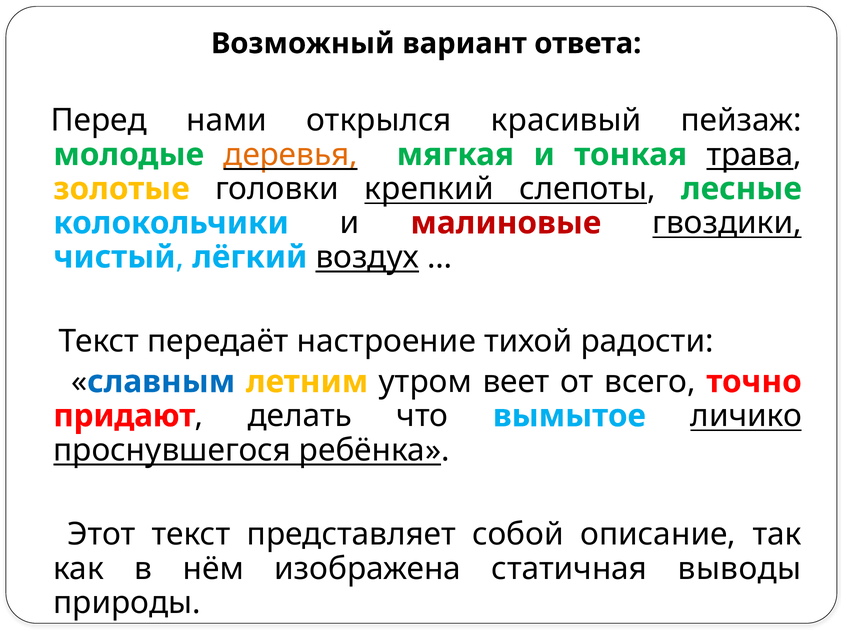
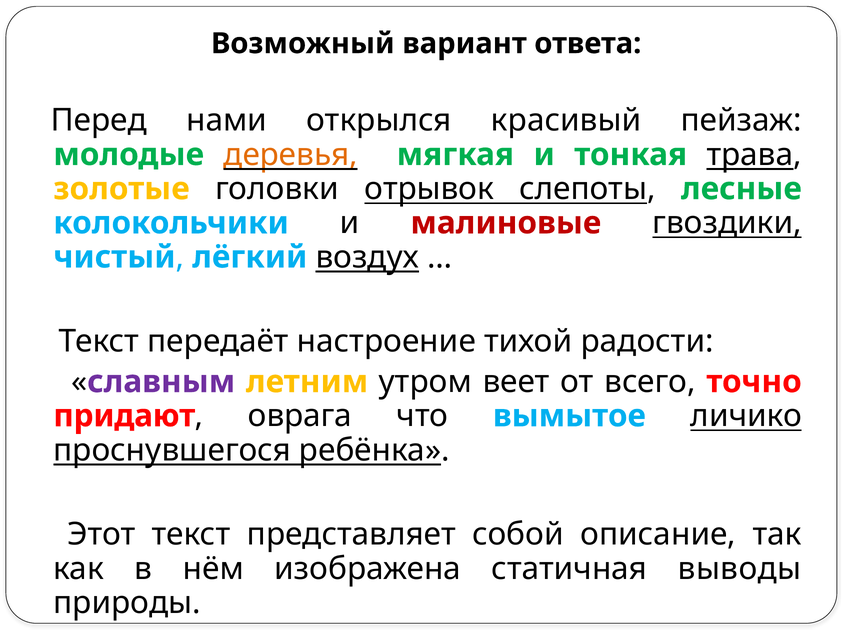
крепкий: крепкий -> отрывок
славным colour: blue -> purple
делать: делать -> оврага
